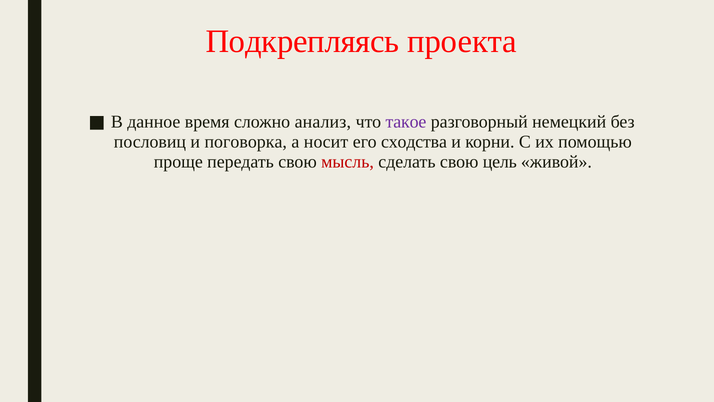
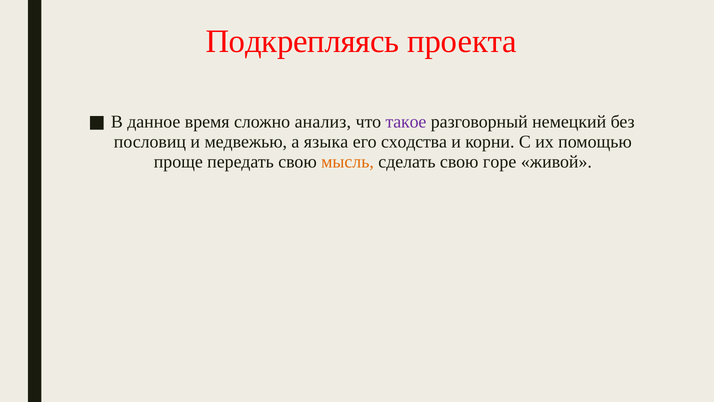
поговорка: поговорка -> медвежью
носит: носит -> языка
мысль colour: red -> orange
цель: цель -> горе
